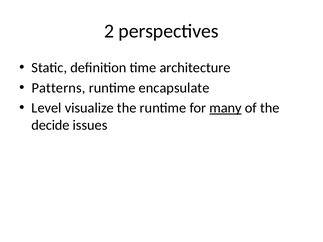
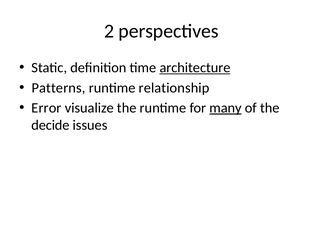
architecture underline: none -> present
encapsulate: encapsulate -> relationship
Level: Level -> Error
